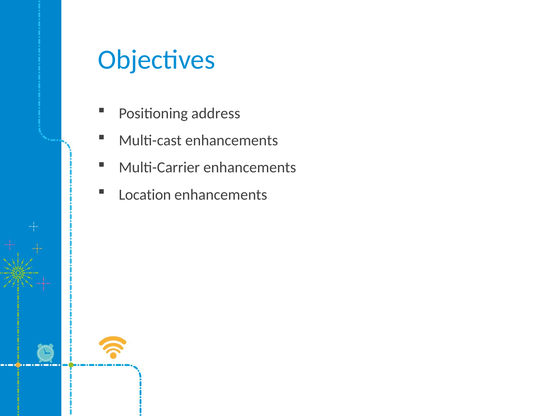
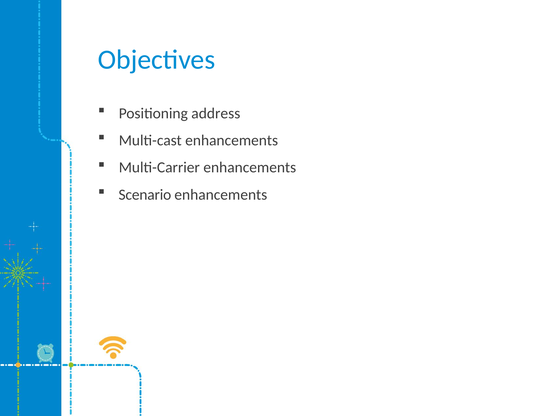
Location: Location -> Scenario
